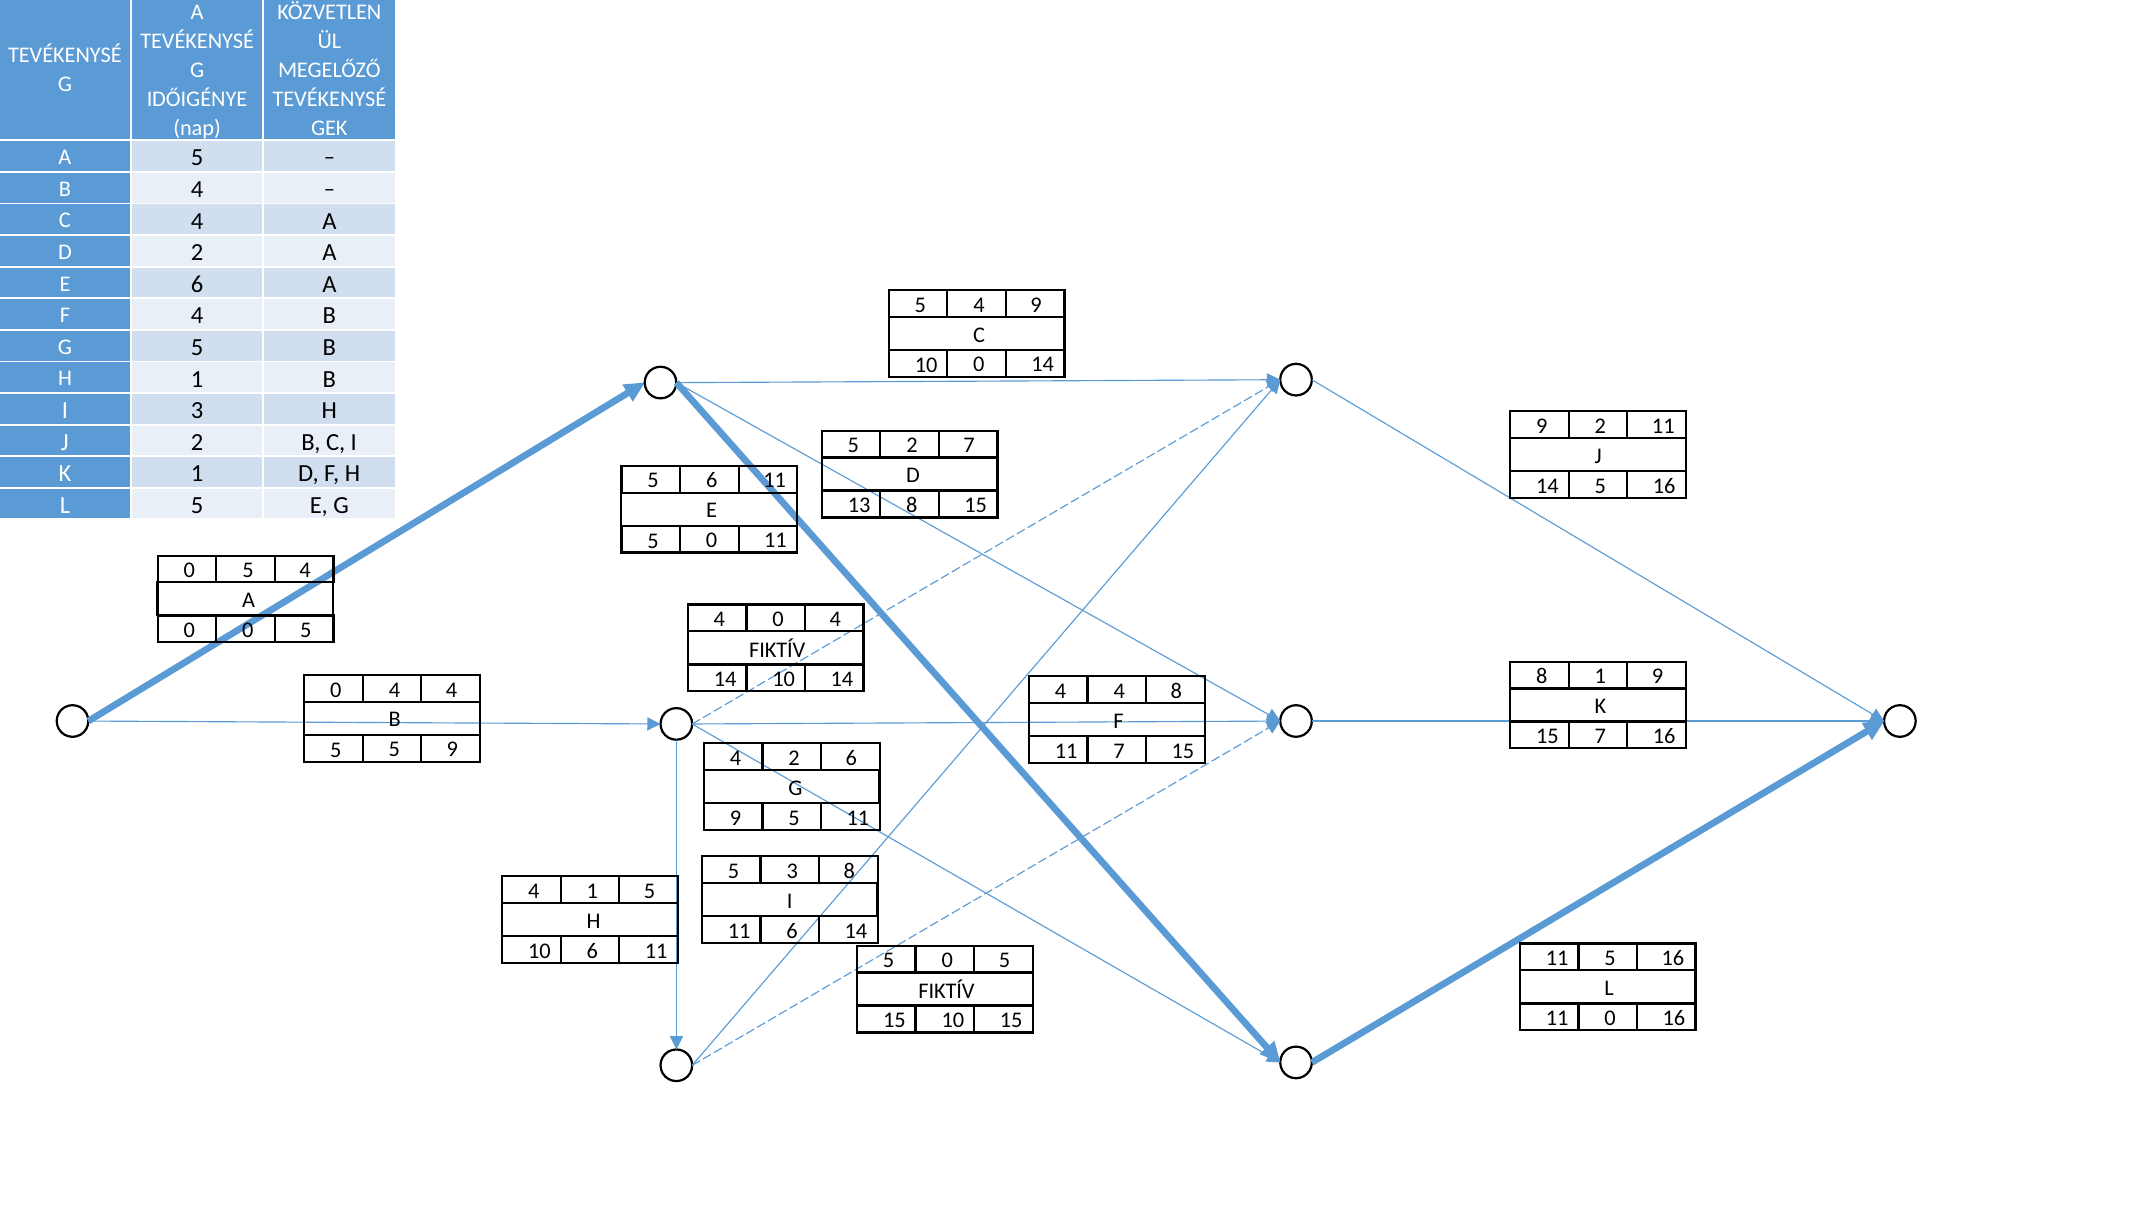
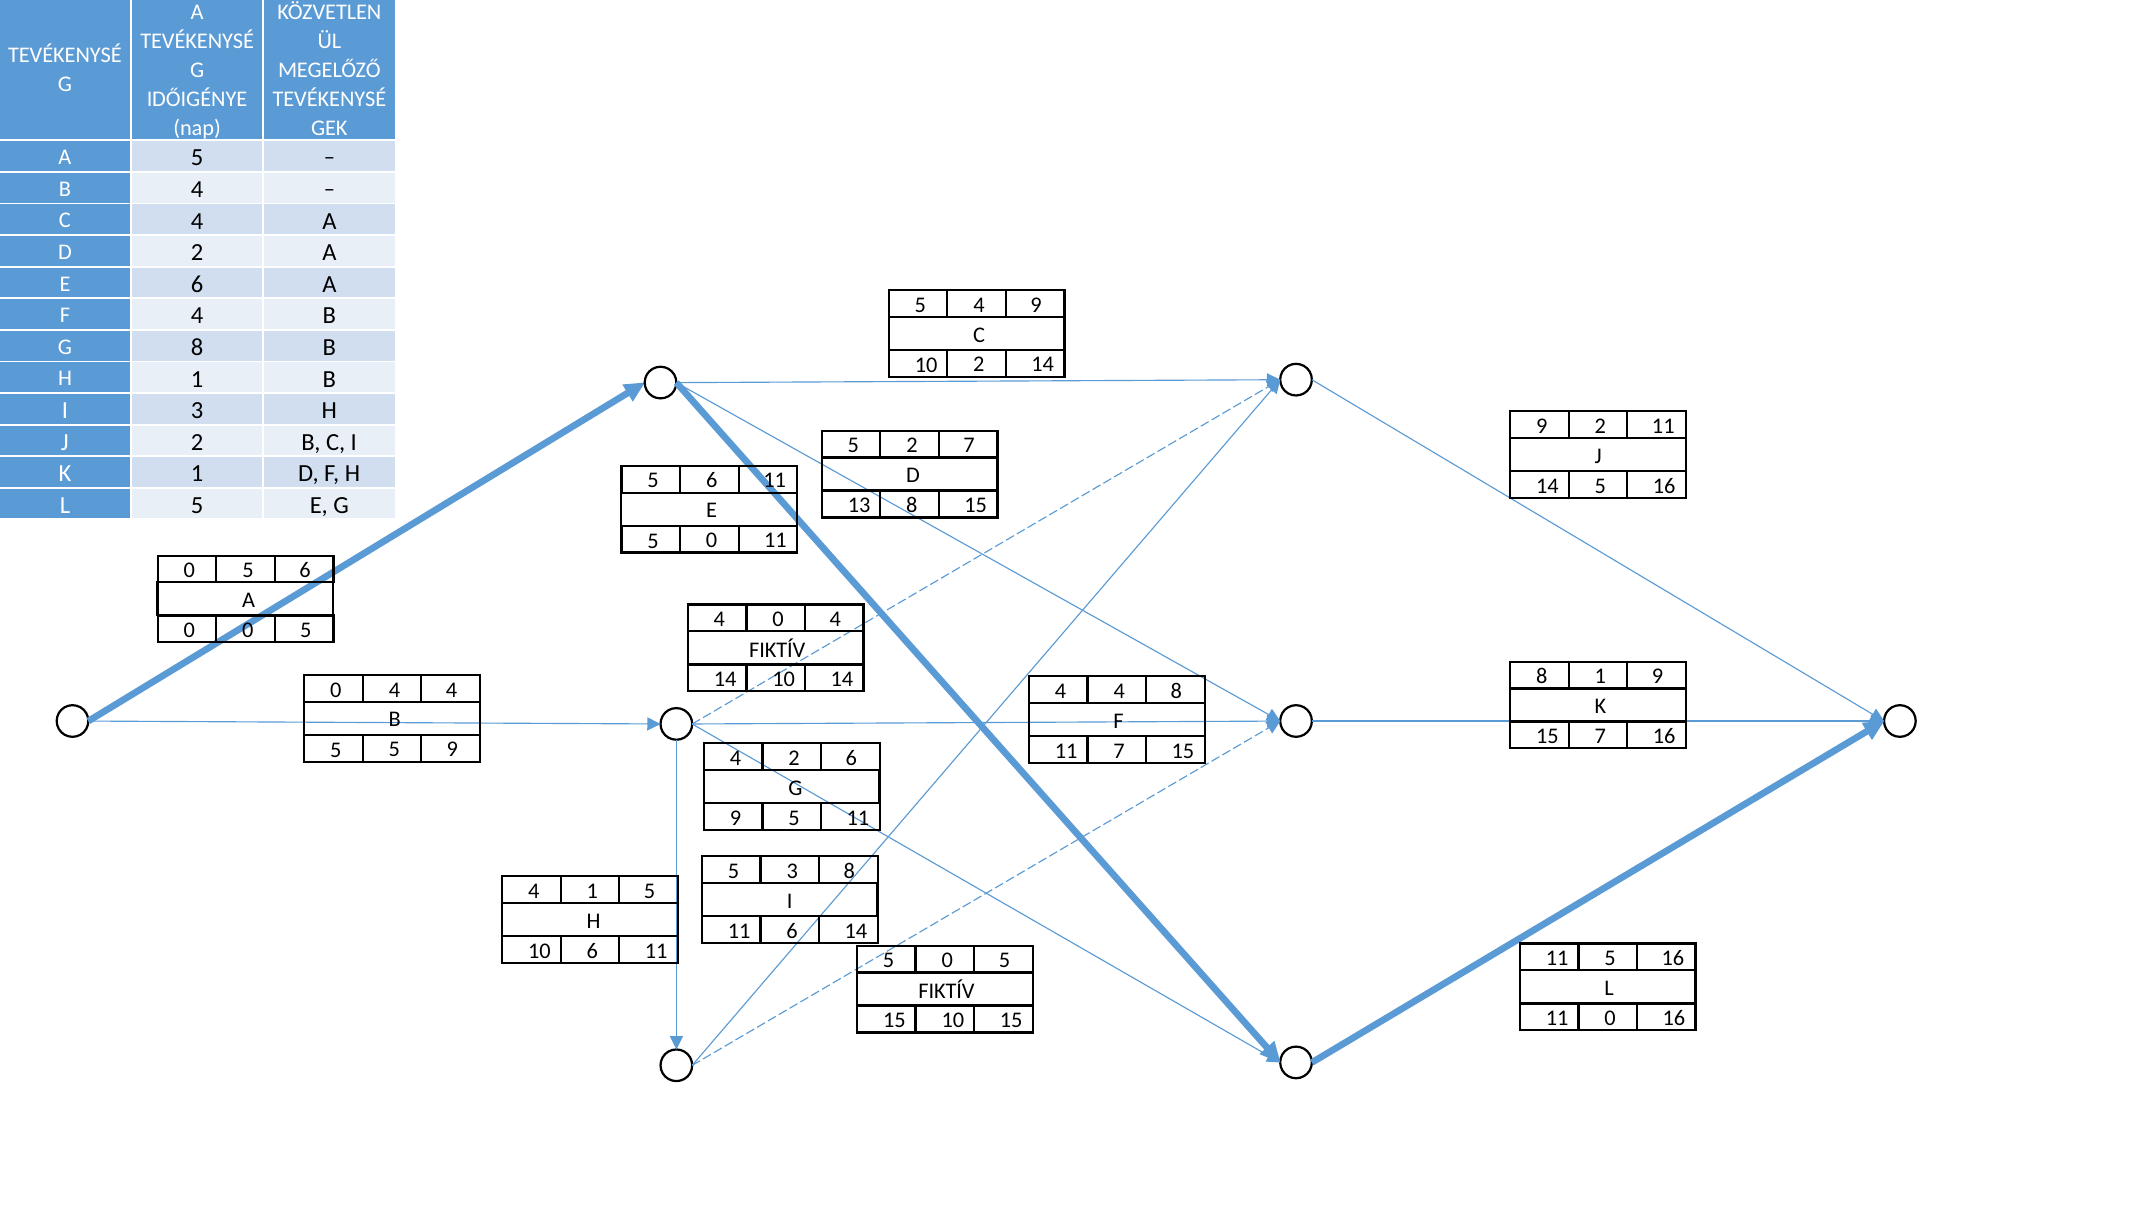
5 at (197, 348): 5 -> 8
10 0: 0 -> 2
0 5 4: 4 -> 6
